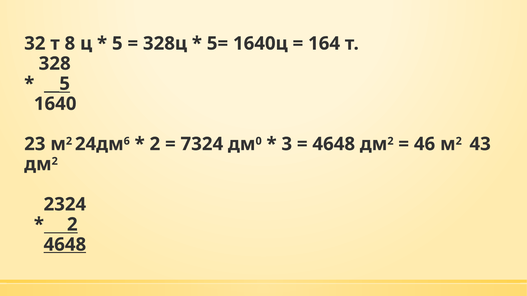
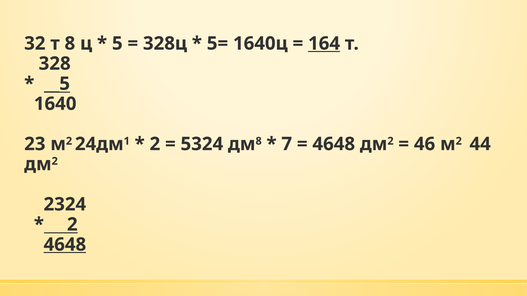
164 underline: none -> present
6: 6 -> 1
7324: 7324 -> 5324
0 at (259, 141): 0 -> 8
3: 3 -> 7
43: 43 -> 44
